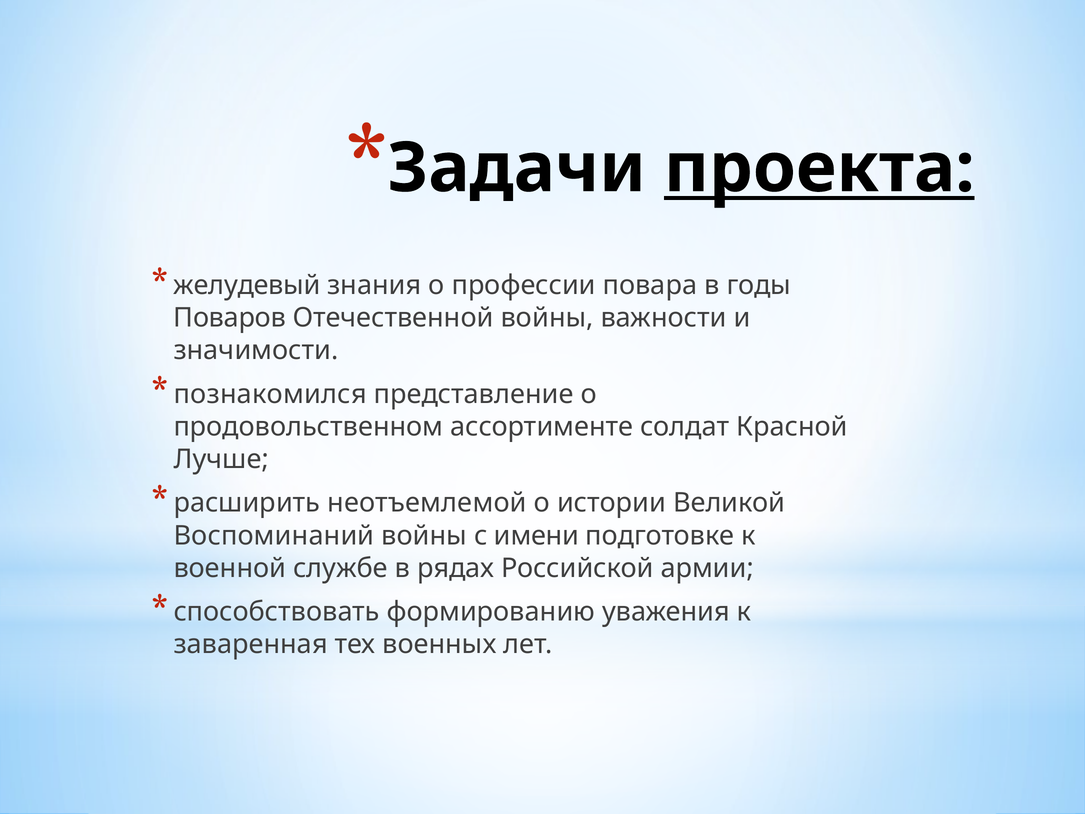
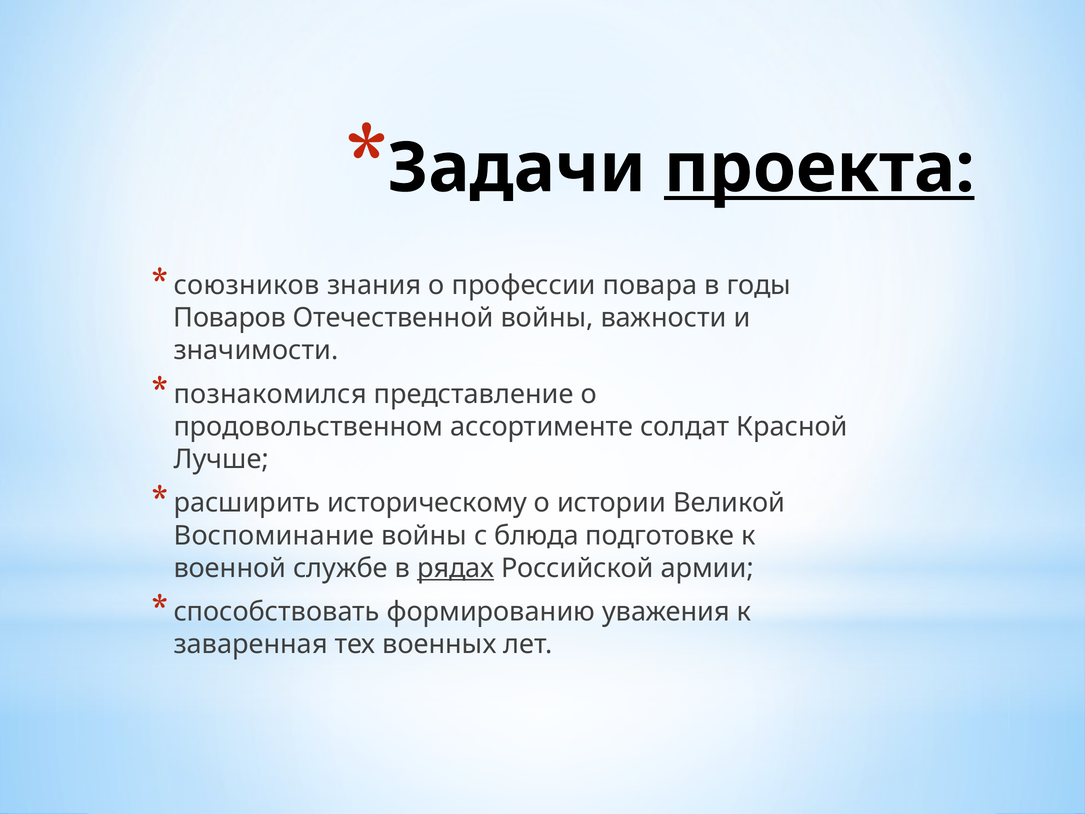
желудевый: желудевый -> союзников
неотъемлемой: неотъемлемой -> историческому
Воспоминаний: Воспоминаний -> Воспоминание
имени: имени -> блюда
рядах underline: none -> present
